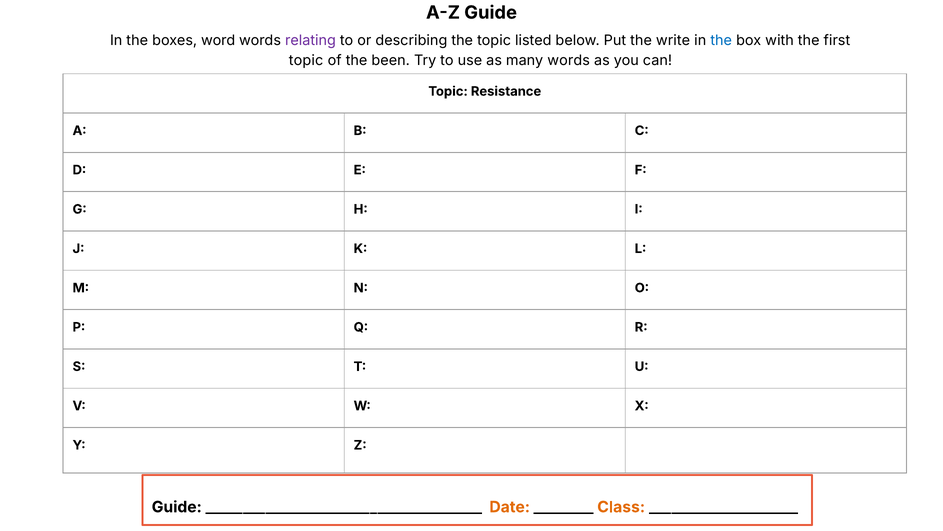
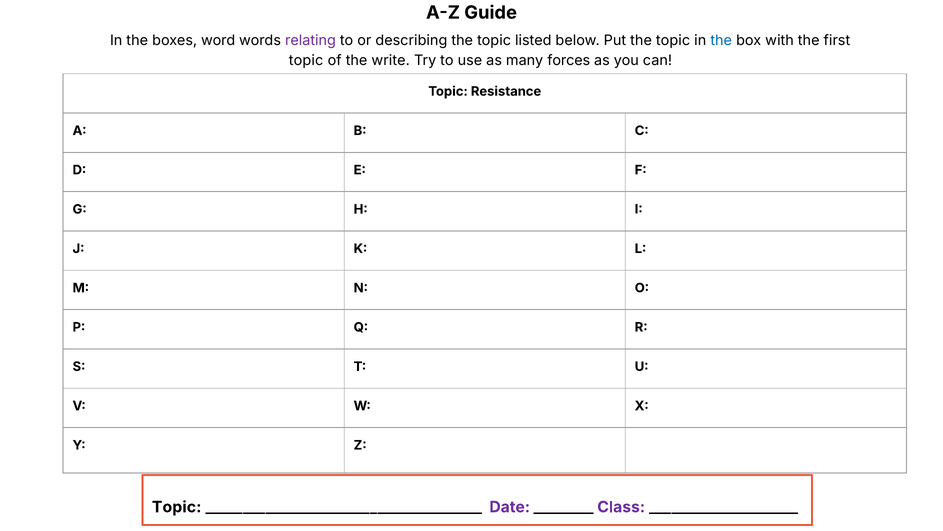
Put the write: write -> topic
been: been -> write
many words: words -> forces
Guide at (177, 507): Guide -> Topic
Date colour: orange -> purple
Class colour: orange -> purple
